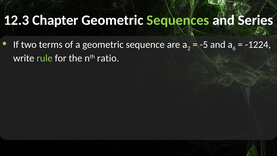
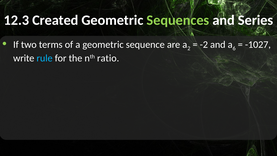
Chapter: Chapter -> Created
-5: -5 -> -2
-1224: -1224 -> -1027
rule colour: light green -> light blue
